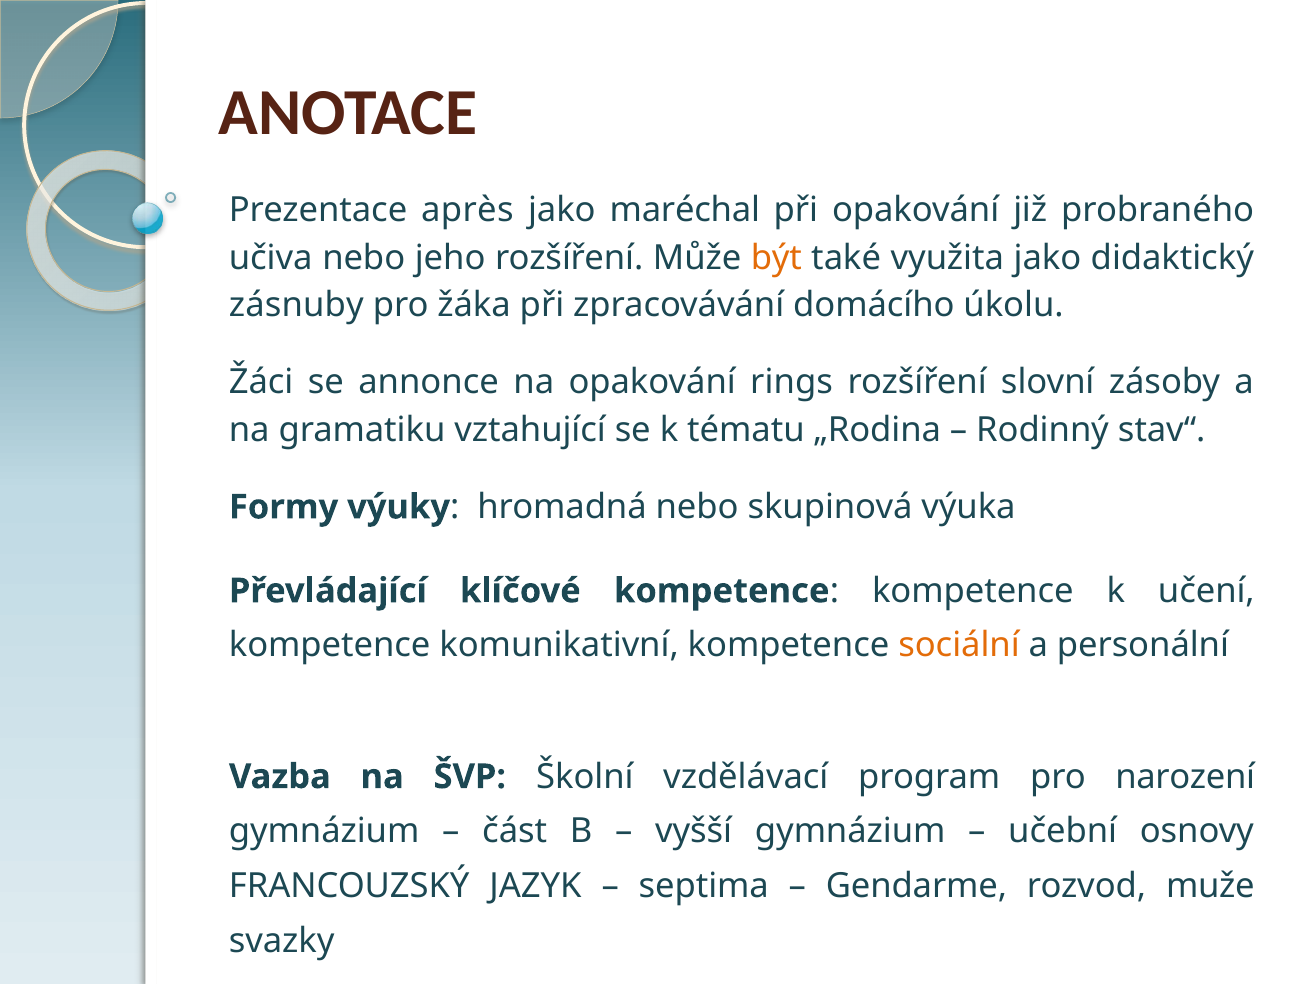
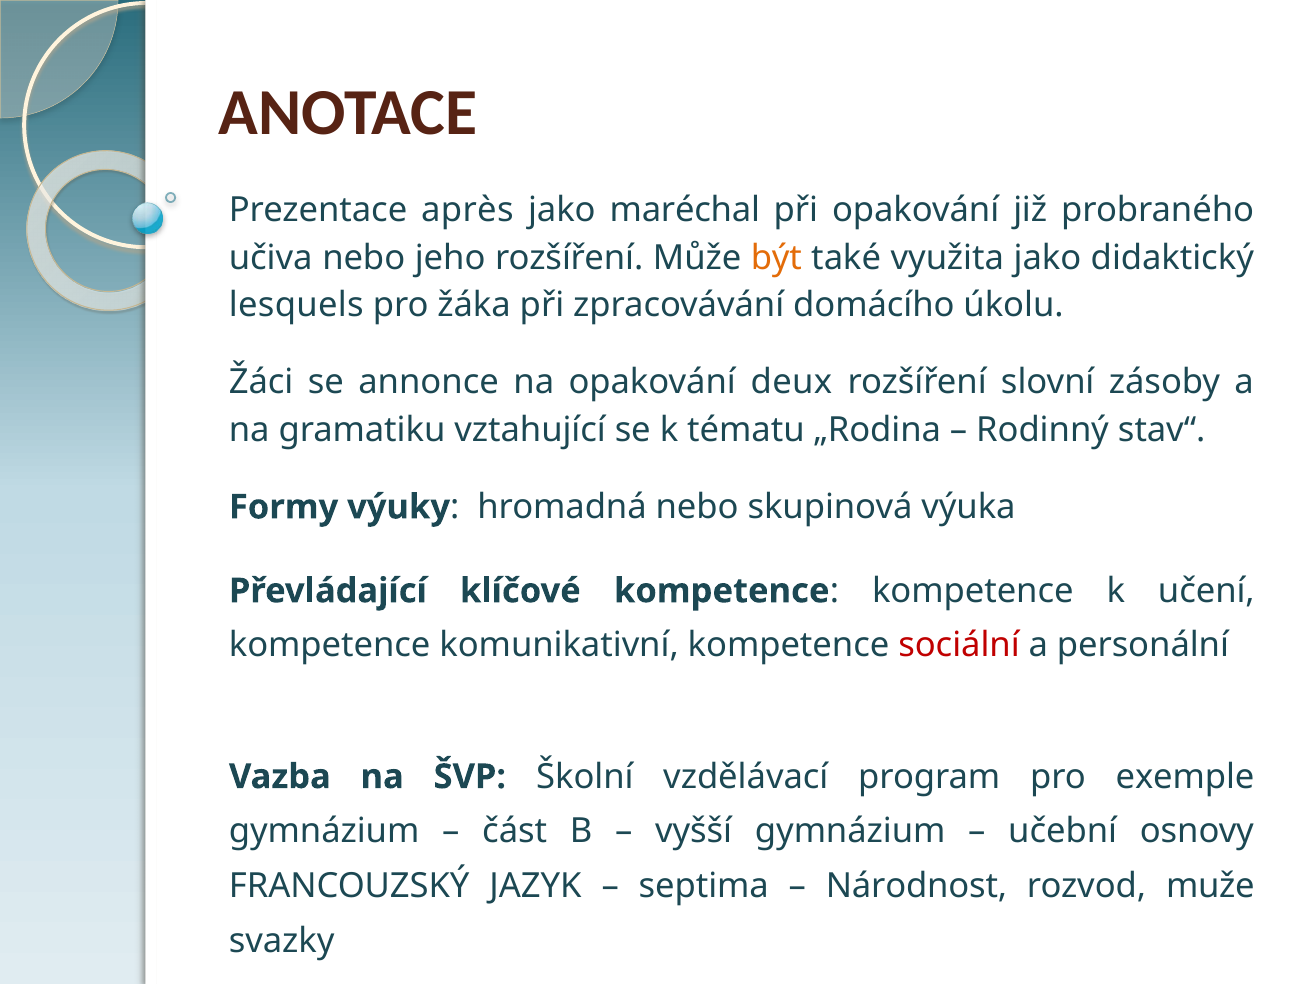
zásnuby: zásnuby -> lesquels
rings: rings -> deux
sociální colour: orange -> red
narození: narození -> exemple
Gendarme: Gendarme -> Národnost
